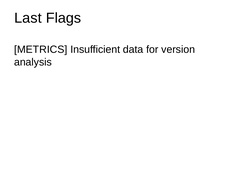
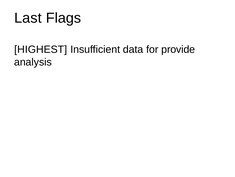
METRICS: METRICS -> HIGHEST
version: version -> provide
